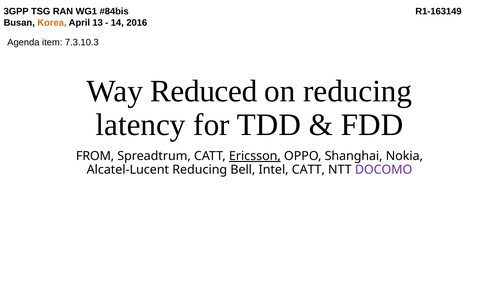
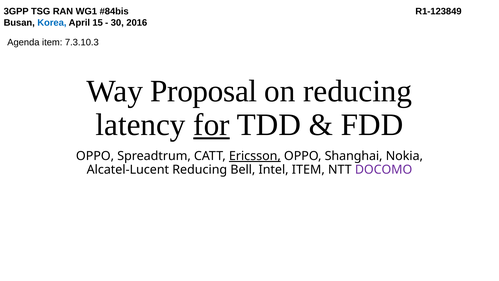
R1-163149: R1-163149 -> R1-123849
Korea colour: orange -> blue
13: 13 -> 15
14: 14 -> 30
Reduced: Reduced -> Proposal
for underline: none -> present
FROM at (95, 156): FROM -> OPPO
Intel CATT: CATT -> ITEM
